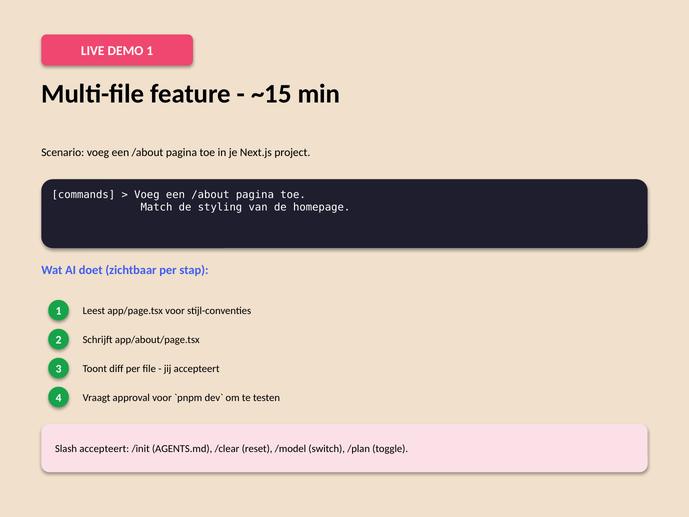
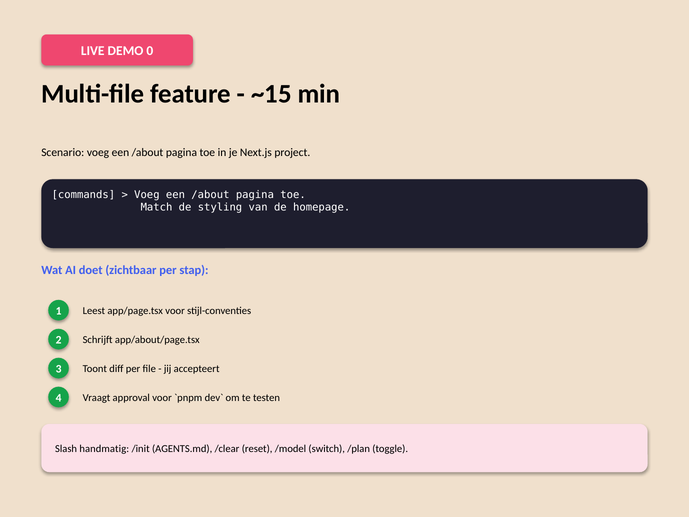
DEMO 1: 1 -> 0
Slash accepteert: accepteert -> handmatig
